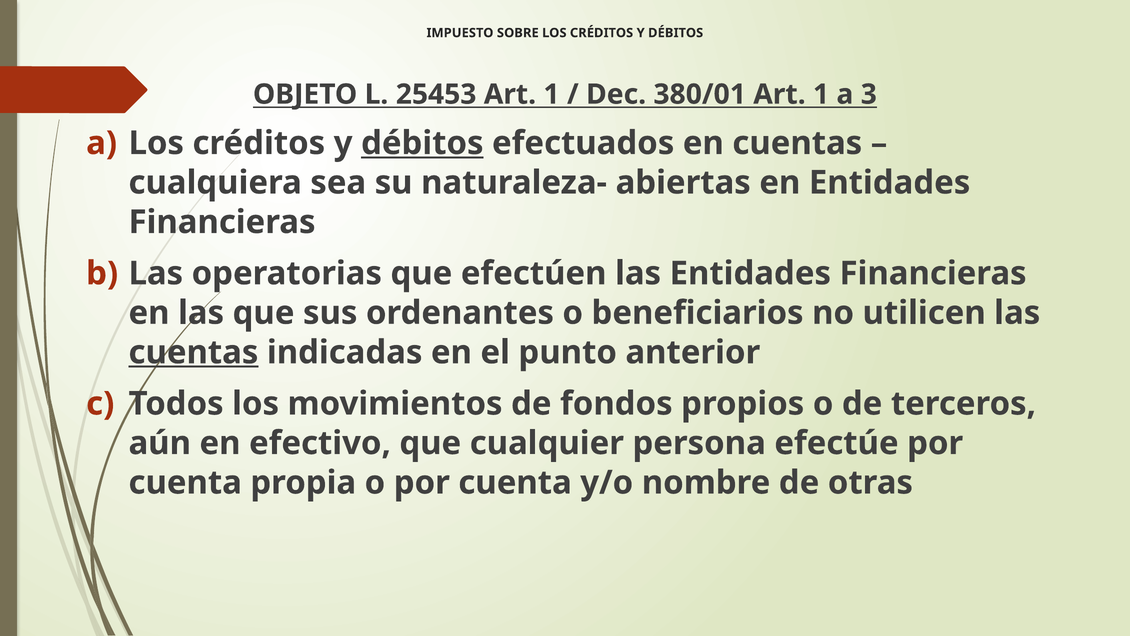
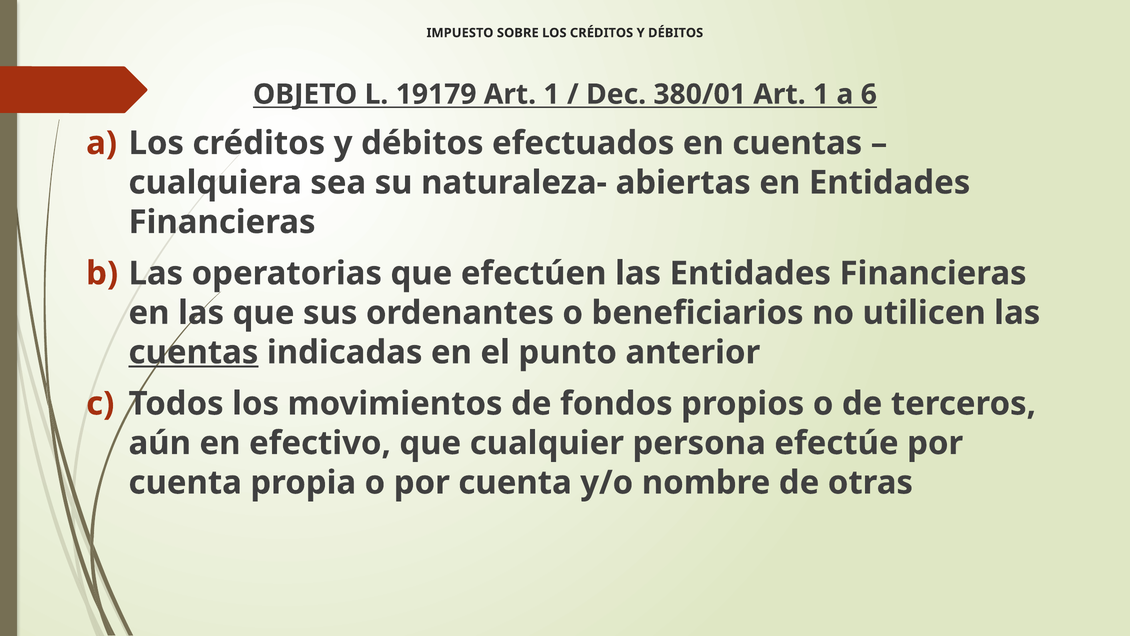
25453: 25453 -> 19179
3: 3 -> 6
débitos at (422, 143) underline: present -> none
